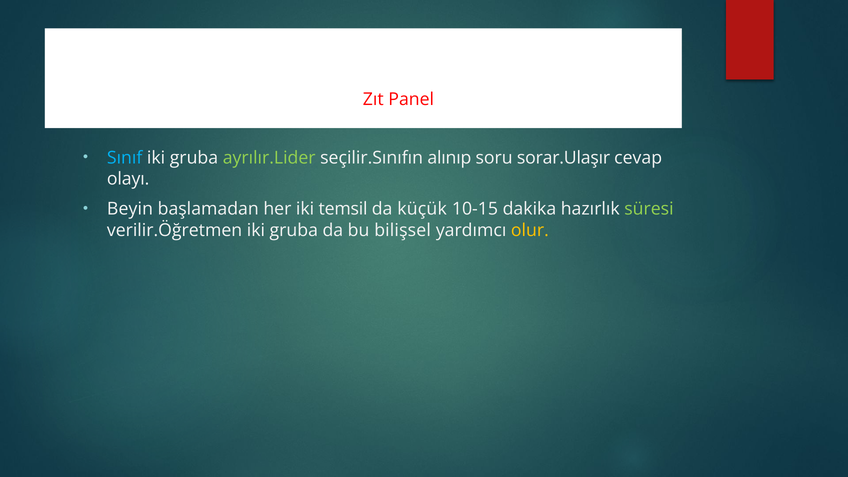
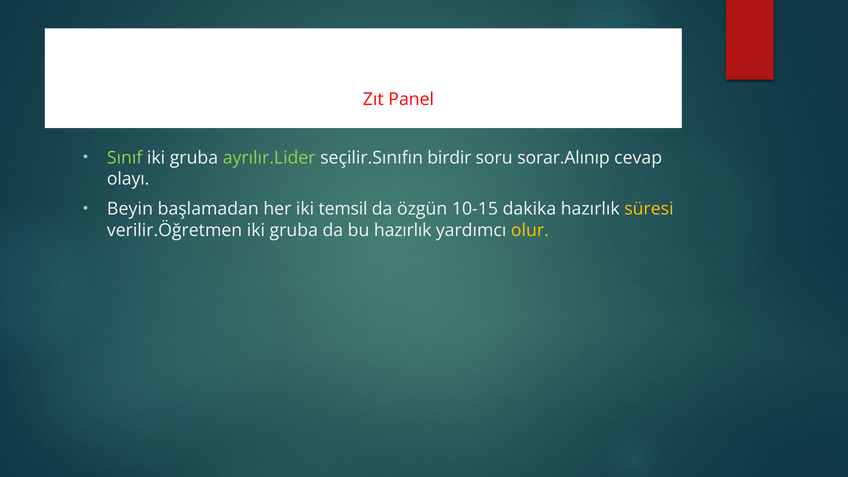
Sınıf colour: light blue -> light green
alınıp: alınıp -> birdir
sorar.Ulaşır: sorar.Ulaşır -> sorar.Alınıp
küçük: küçük -> özgün
süresi colour: light green -> yellow
bu bilişsel: bilişsel -> hazırlık
